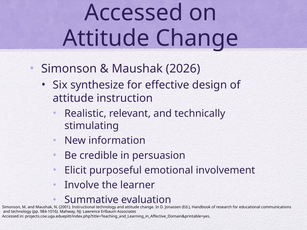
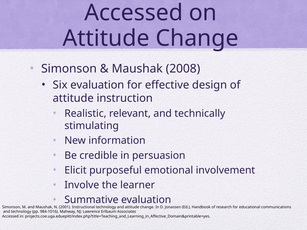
2026: 2026 -> 2008
Six synthesize: synthesize -> evaluation
